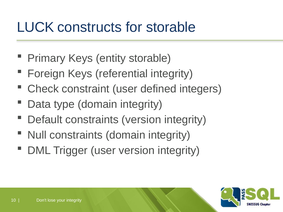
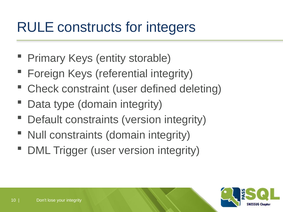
LUCK: LUCK -> RULE
for storable: storable -> integers
integers: integers -> deleting
